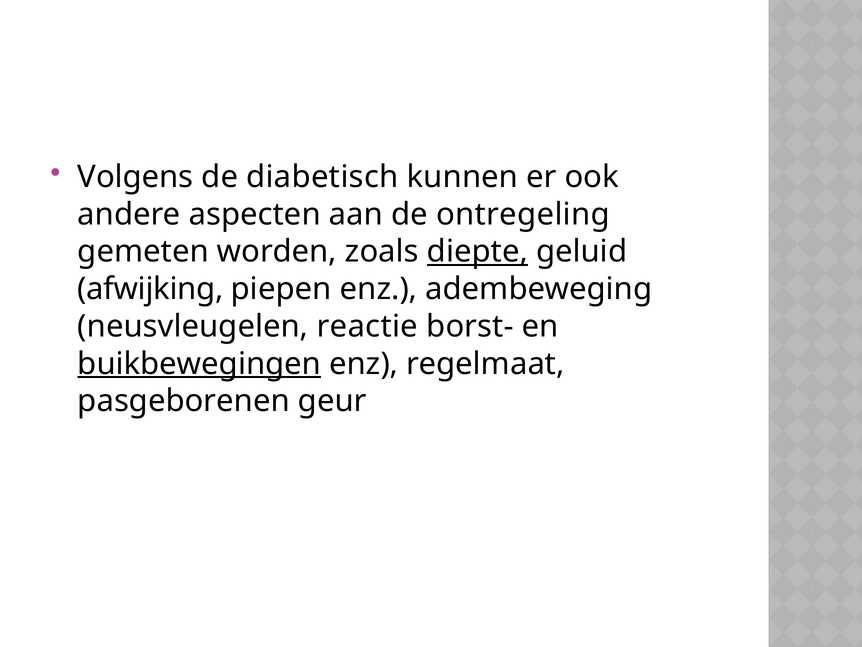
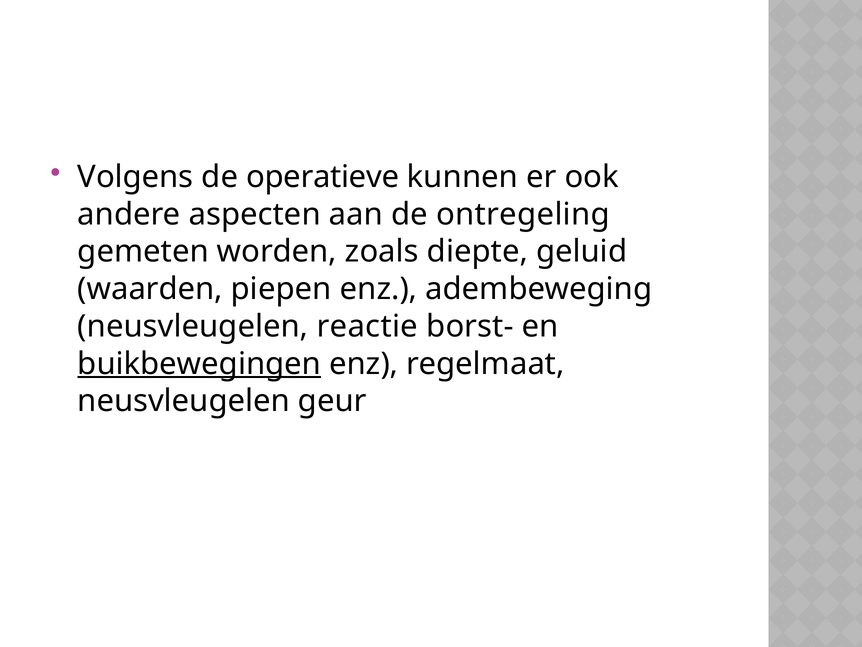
diabetisch: diabetisch -> operatieve
diepte underline: present -> none
afwijking: afwijking -> waarden
pasgeborenen at (184, 401): pasgeborenen -> neusvleugelen
